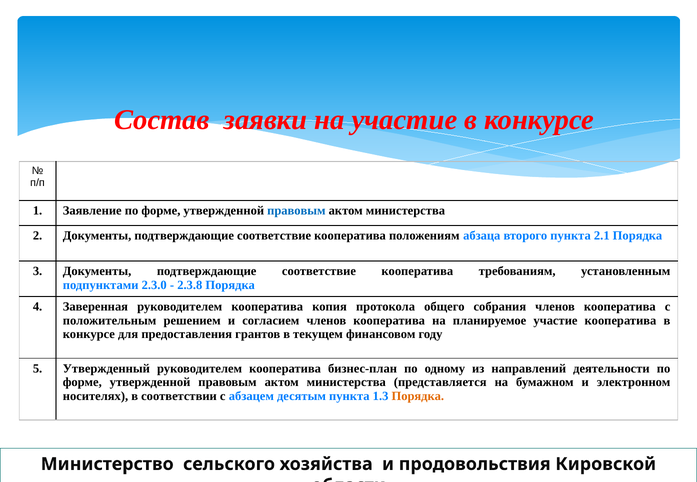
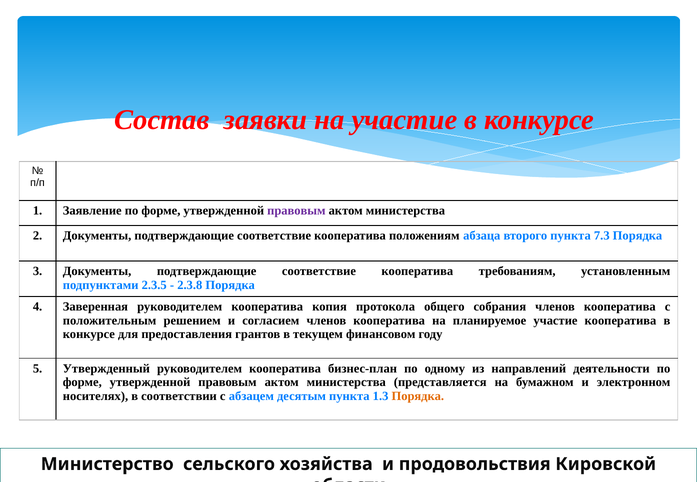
правовым at (296, 211) colour: blue -> purple
2.1: 2.1 -> 7.3
2.3.0: 2.3.0 -> 2.3.5
